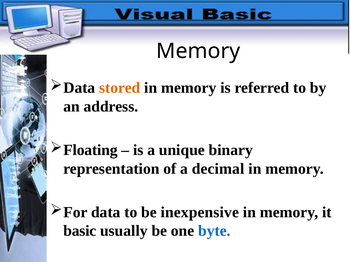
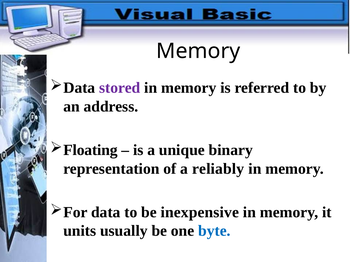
stored colour: orange -> purple
decimal: decimal -> reliably
basic: basic -> units
